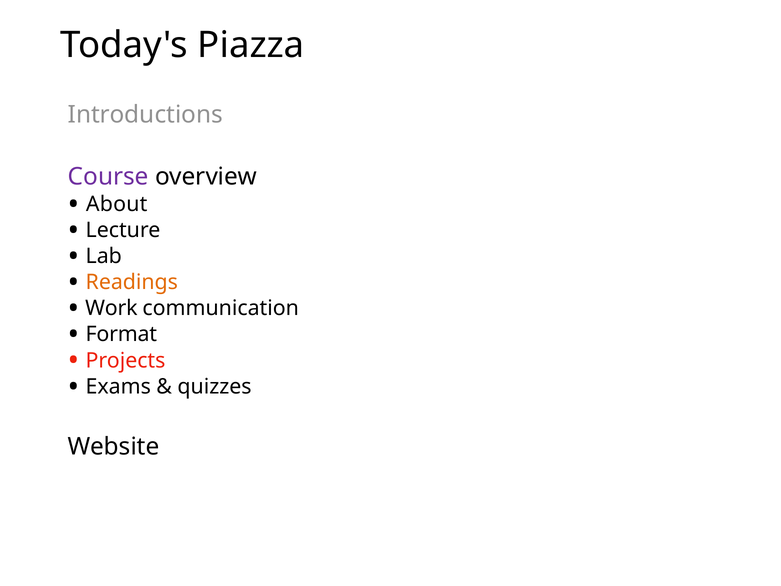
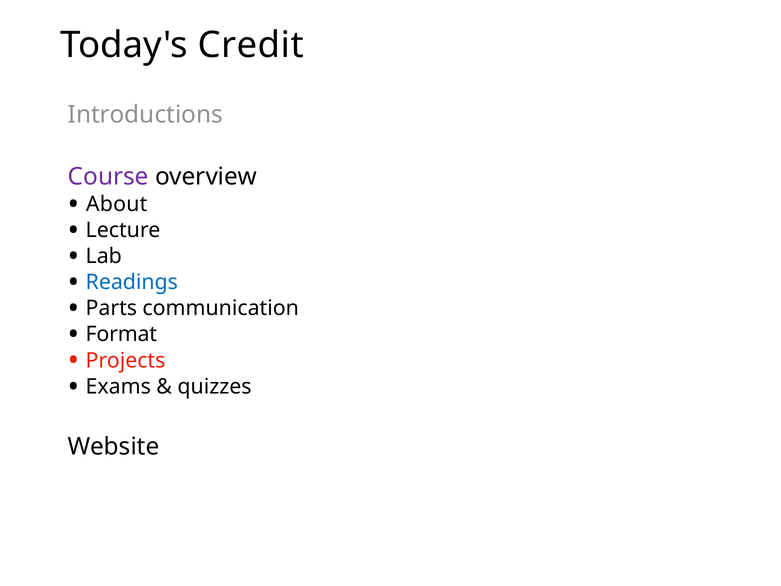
Piazza: Piazza -> Credit
Readings colour: orange -> blue
Work: Work -> Parts
